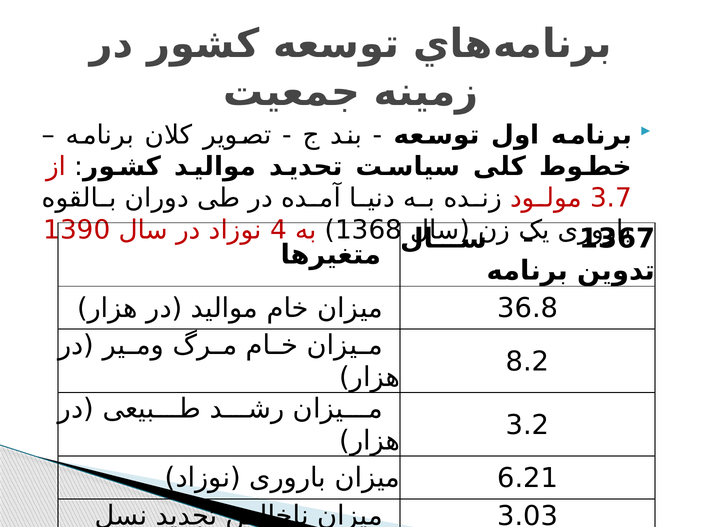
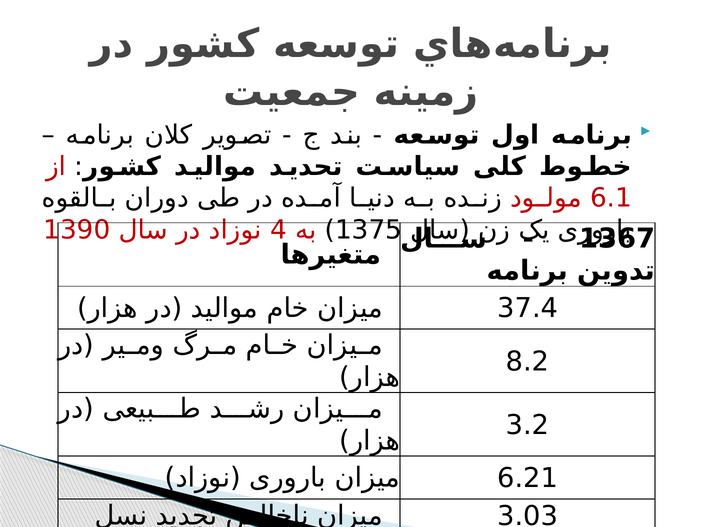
3.7: 3.7 -> 6.1
1368: 1368 -> 1375
36.8: 36.8 -> 37.4
